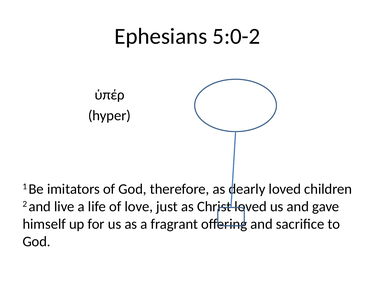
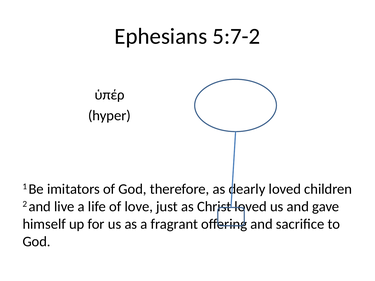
5:0-2: 5:0-2 -> 5:7-2
